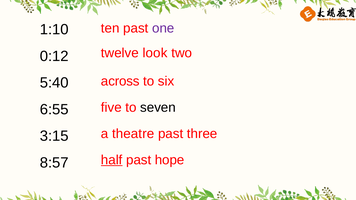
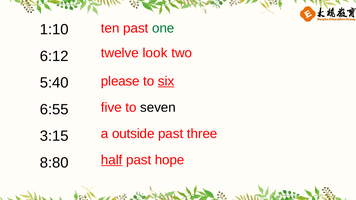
one colour: purple -> green
0:12: 0:12 -> 6:12
across: across -> please
six underline: none -> present
theatre: theatre -> outside
8:57: 8:57 -> 8:80
